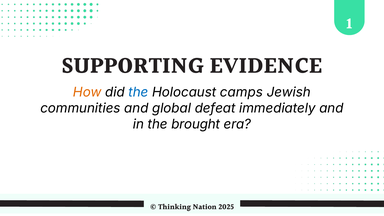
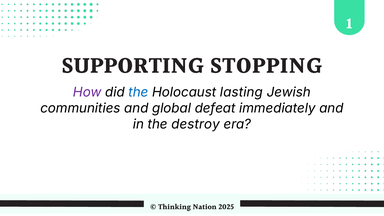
EVIDENCE: EVIDENCE -> STOPPING
How colour: orange -> purple
camps: camps -> lasting
brought: brought -> destroy
